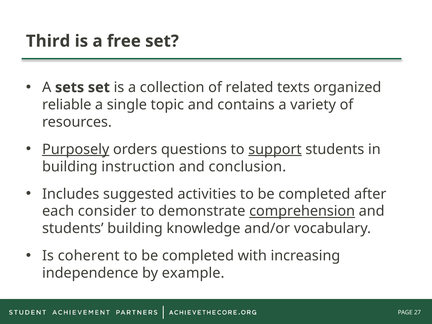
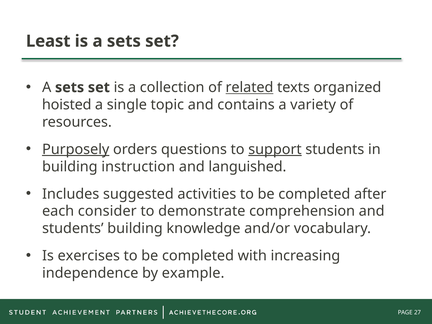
Third: Third -> Least
is a free: free -> sets
related underline: none -> present
reliable: reliable -> hoisted
conclusion: conclusion -> languished
comprehension underline: present -> none
coherent: coherent -> exercises
